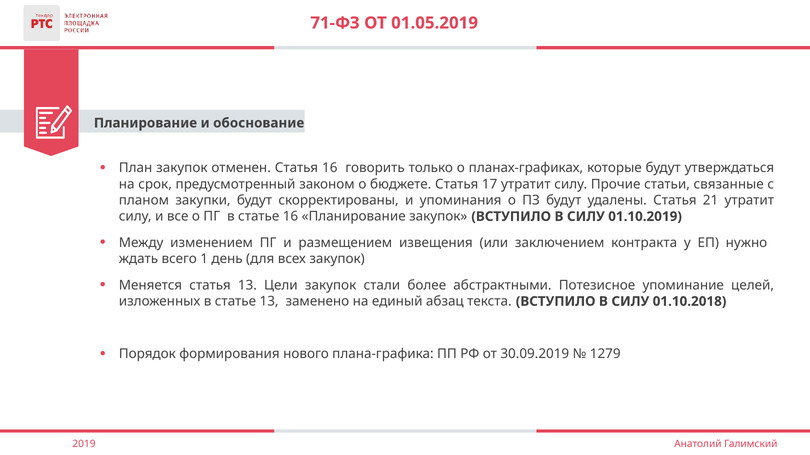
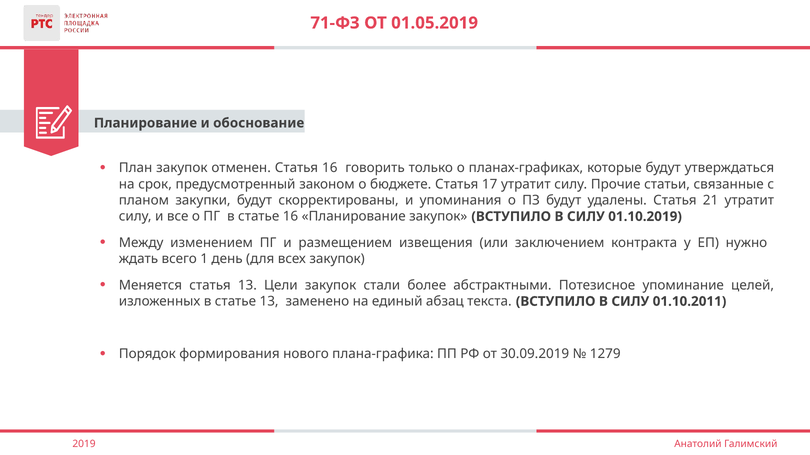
01.10.2018: 01.10.2018 -> 01.10.2011
